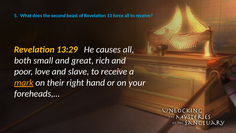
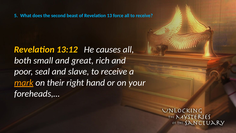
13:29: 13:29 -> 13:12
love: love -> seal
